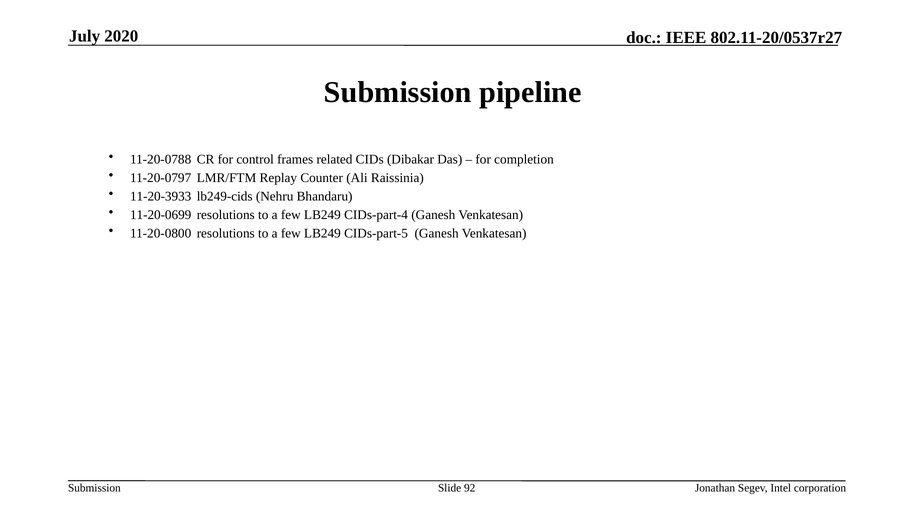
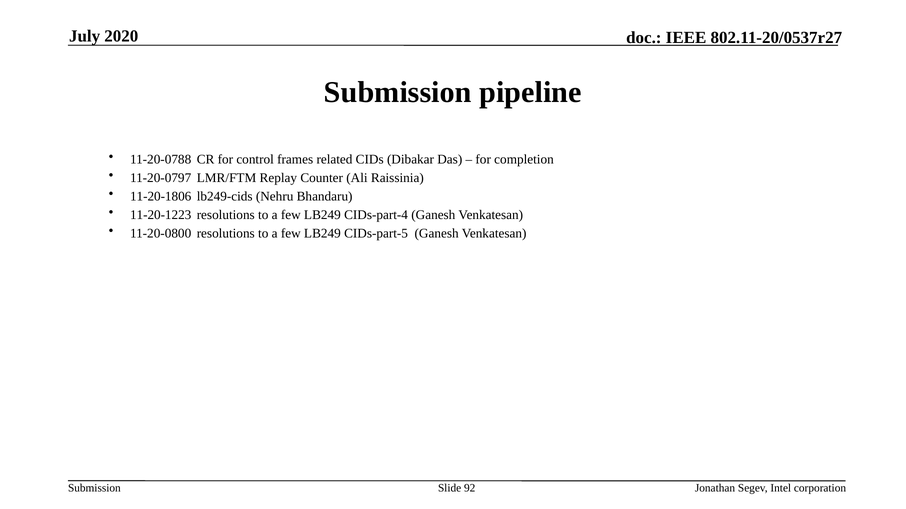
11-20-3933: 11-20-3933 -> 11-20-1806
11-20-0699: 11-20-0699 -> 11-20-1223
